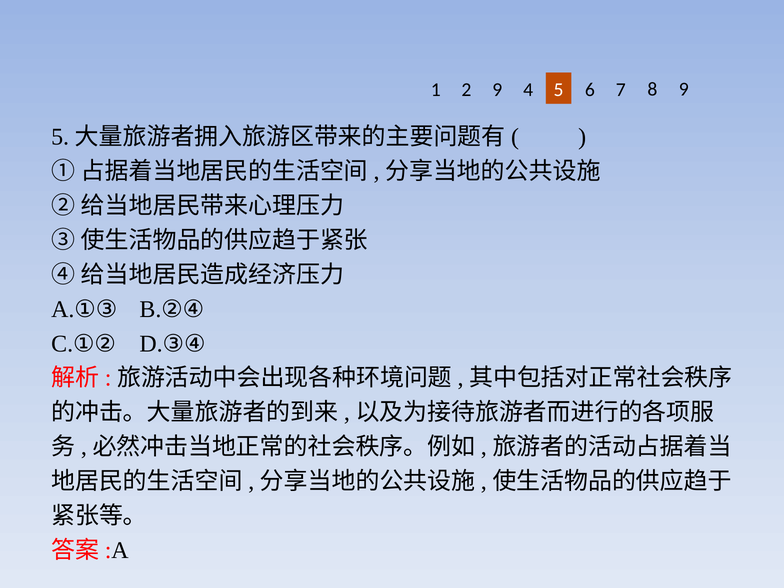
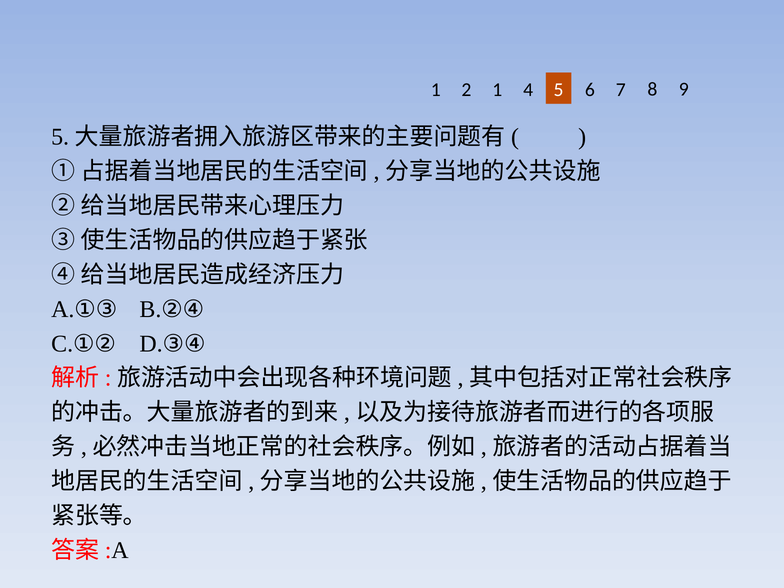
2 9: 9 -> 1
